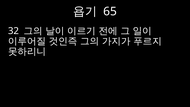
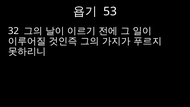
65: 65 -> 53
